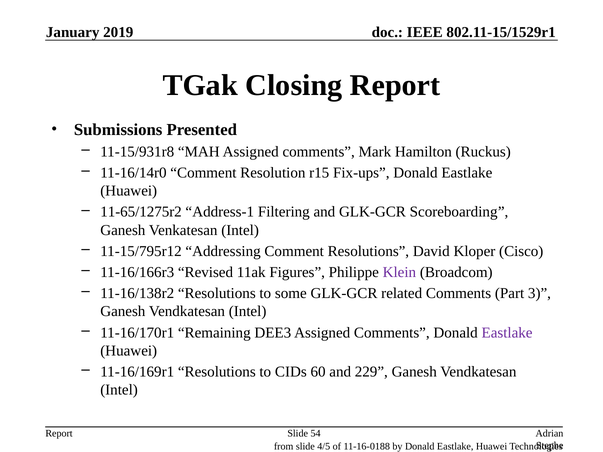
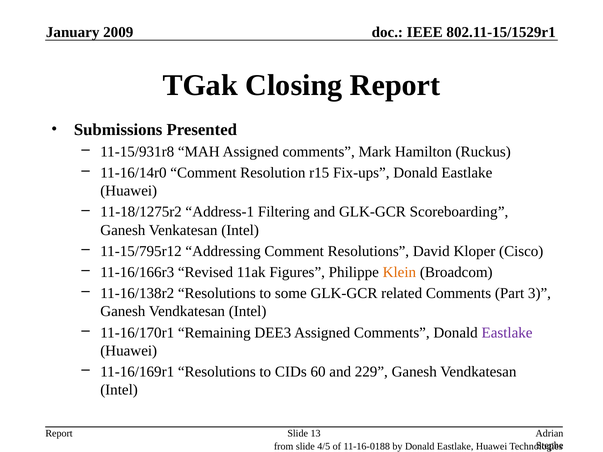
2019: 2019 -> 2009
11-65/1275r2: 11-65/1275r2 -> 11-18/1275r2
Klein colour: purple -> orange
54: 54 -> 13
